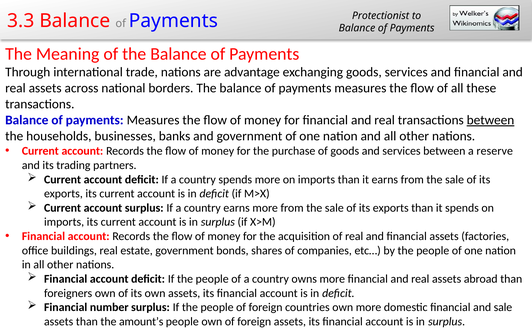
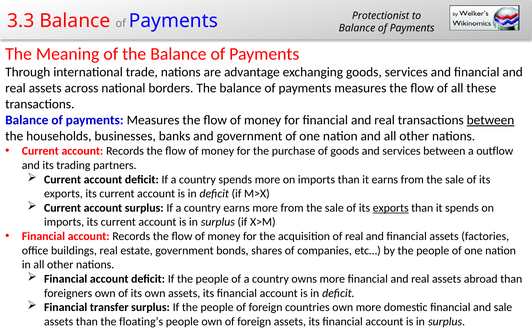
reserve: reserve -> outflow
exports at (391, 208) underline: none -> present
number: number -> transfer
amount’s: amount’s -> floating’s
